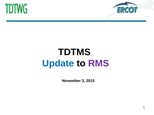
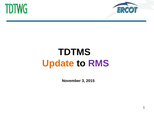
Update colour: blue -> orange
